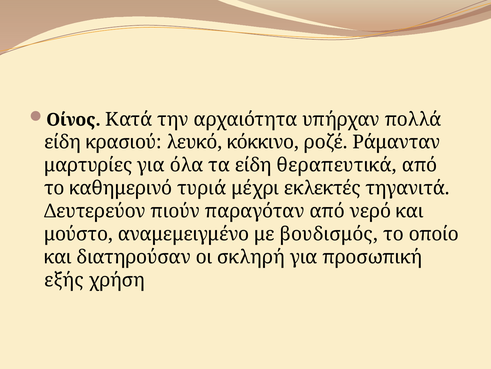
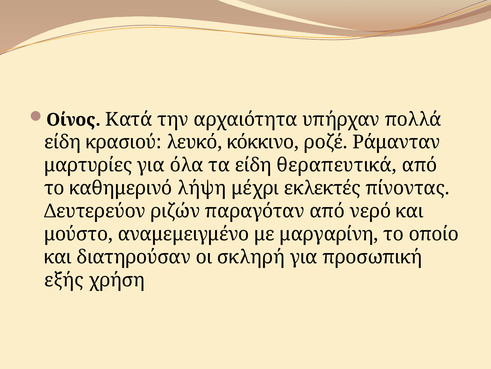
τυριά: τυριά -> λήψη
τηγανιτά: τηγανιτά -> πίνοντας
πιούν: πιούν -> ριζών
βουδισμός: βουδισμός -> μαργαρίνη
